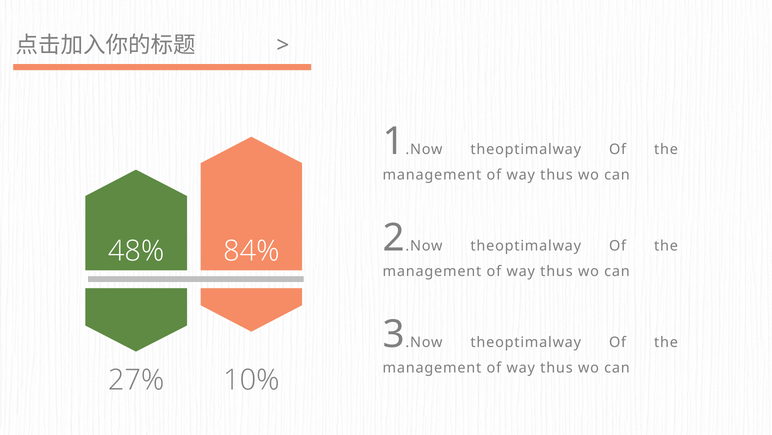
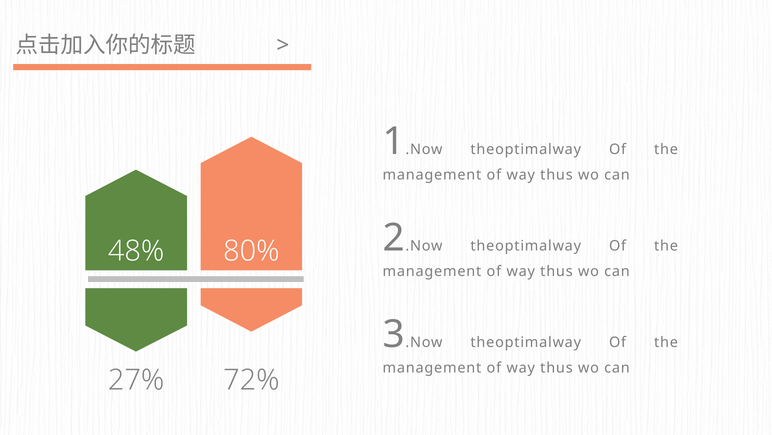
84%: 84% -> 80%
10%: 10% -> 72%
